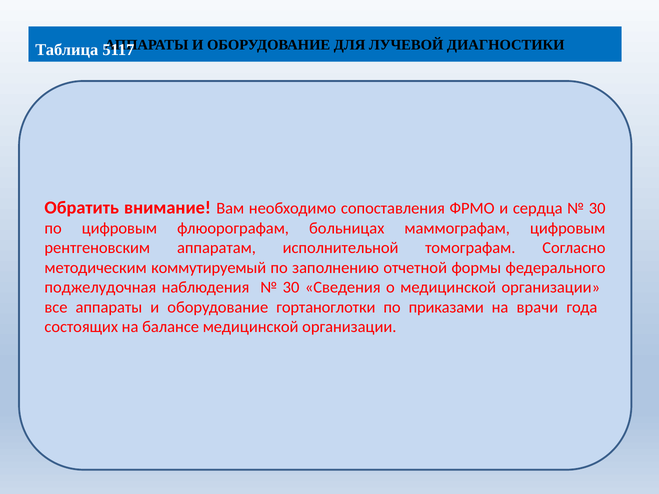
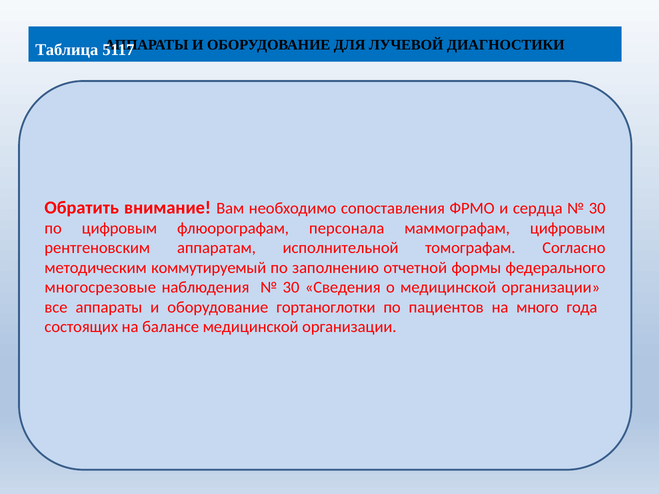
больницах: больницах -> персонала
поджелудочная: поджелудочная -> многосрезовые
приказами: приказами -> пациентов
врачи: врачи -> много
